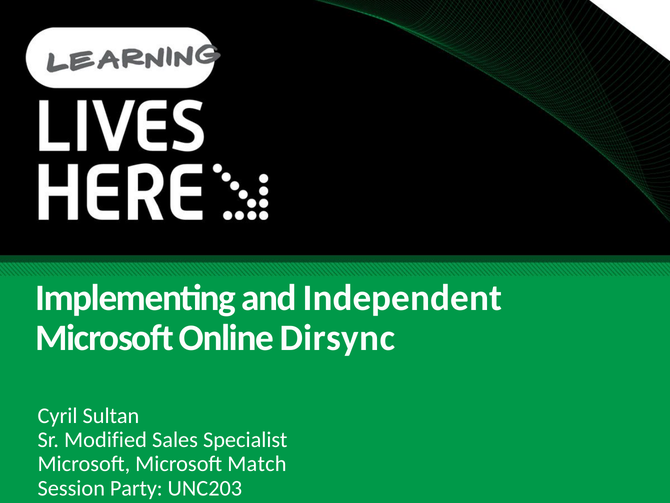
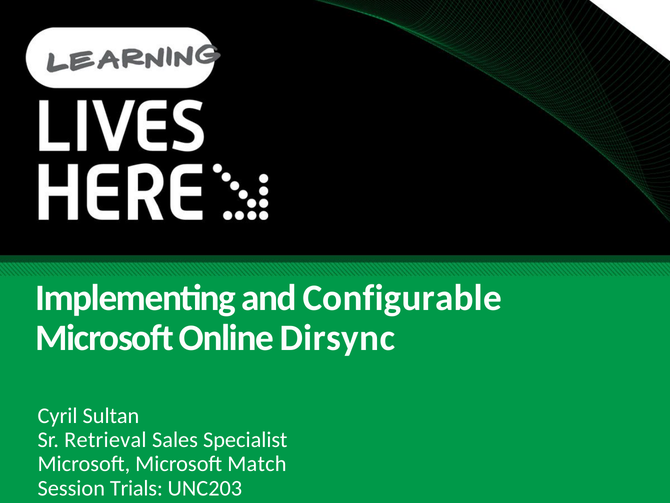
Independent: Independent -> Configurable
Modified: Modified -> Retrieval
Party: Party -> Trials
